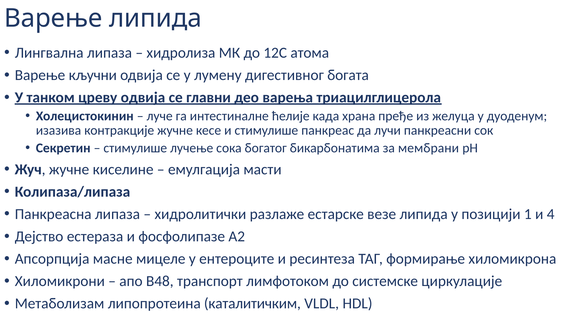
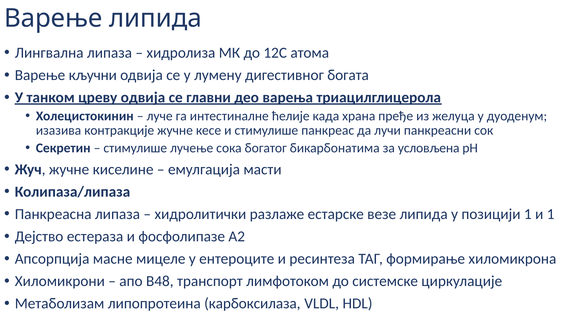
мембрани: мембрани -> условљена
и 4: 4 -> 1
каталитичким: каталитичким -> карбоксилаза
